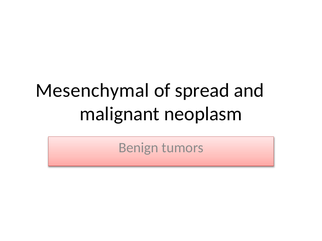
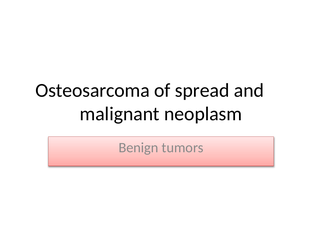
Mesenchymal: Mesenchymal -> Osteosarcoma
